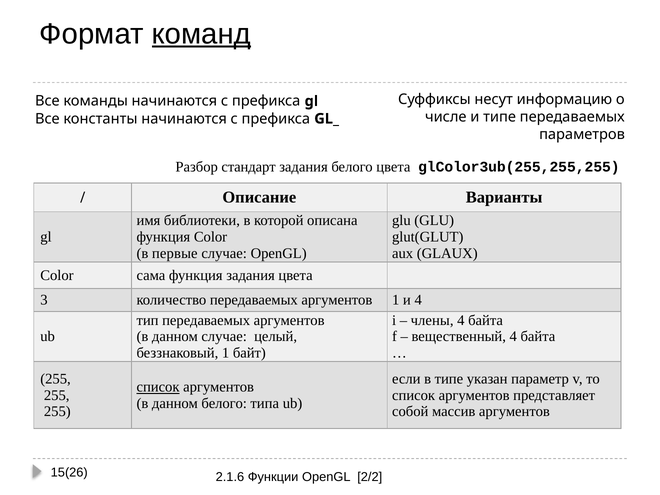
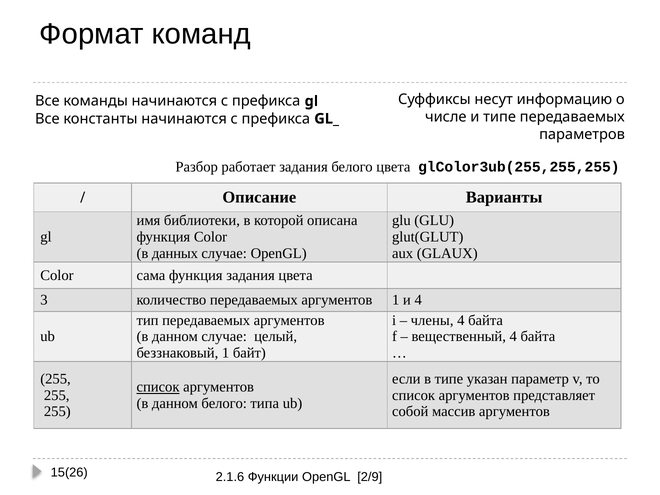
команд underline: present -> none
стандарт: стандарт -> работает
первые: первые -> данных
2/2: 2/2 -> 2/9
